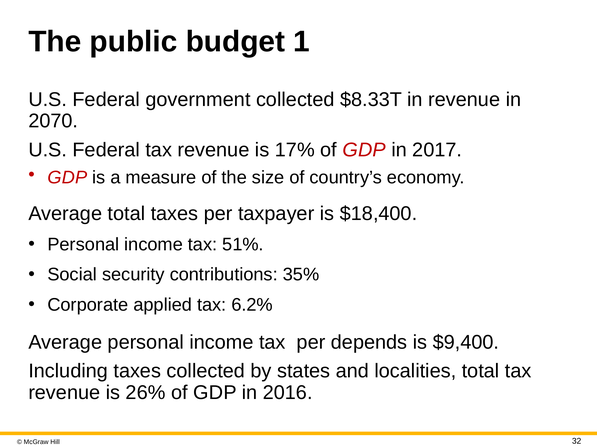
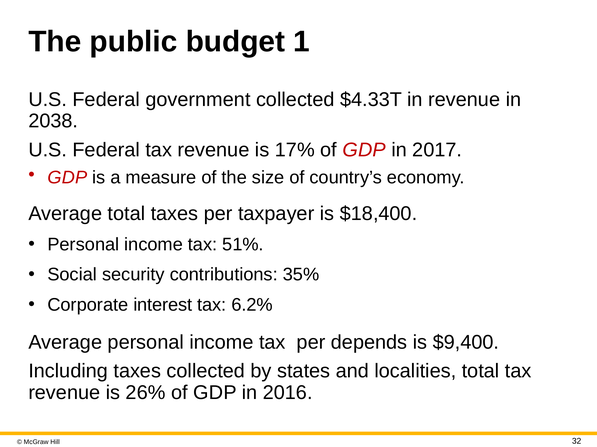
$8.33T: $8.33T -> $4.33T
2070: 2070 -> 2038
applied: applied -> interest
